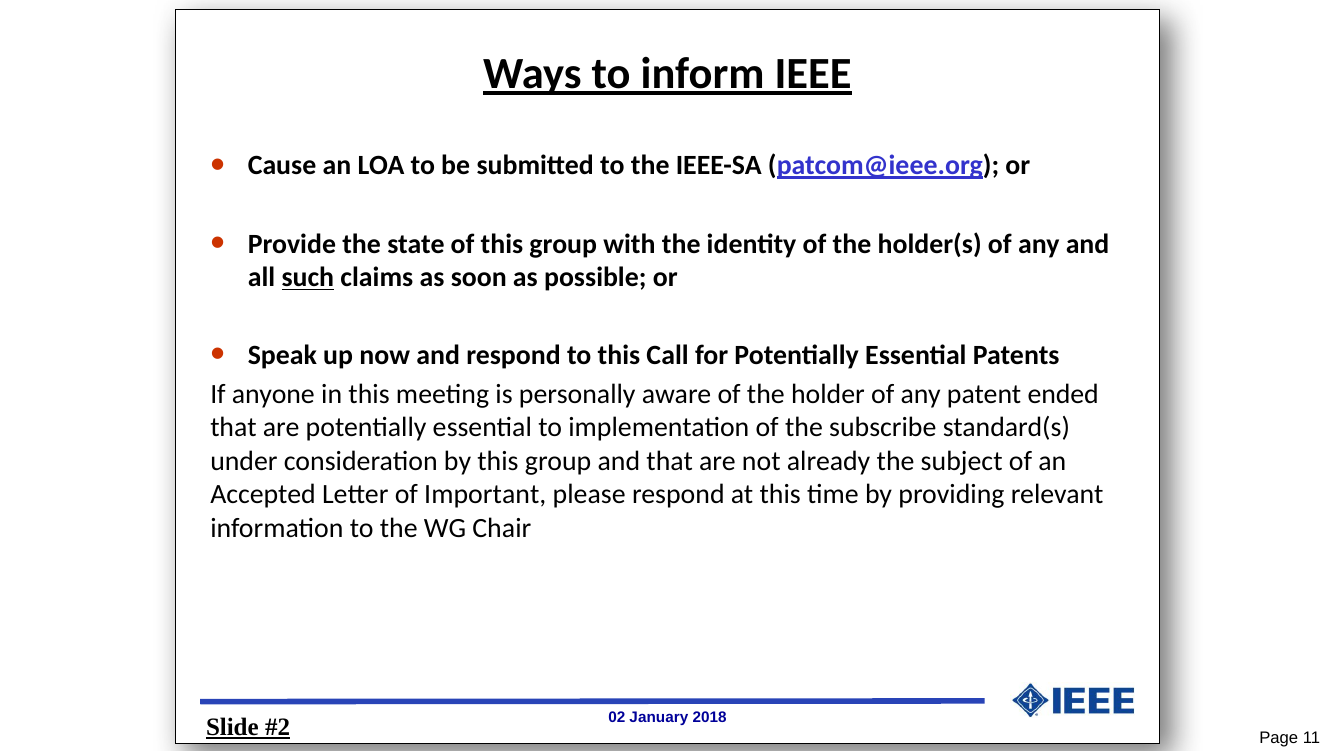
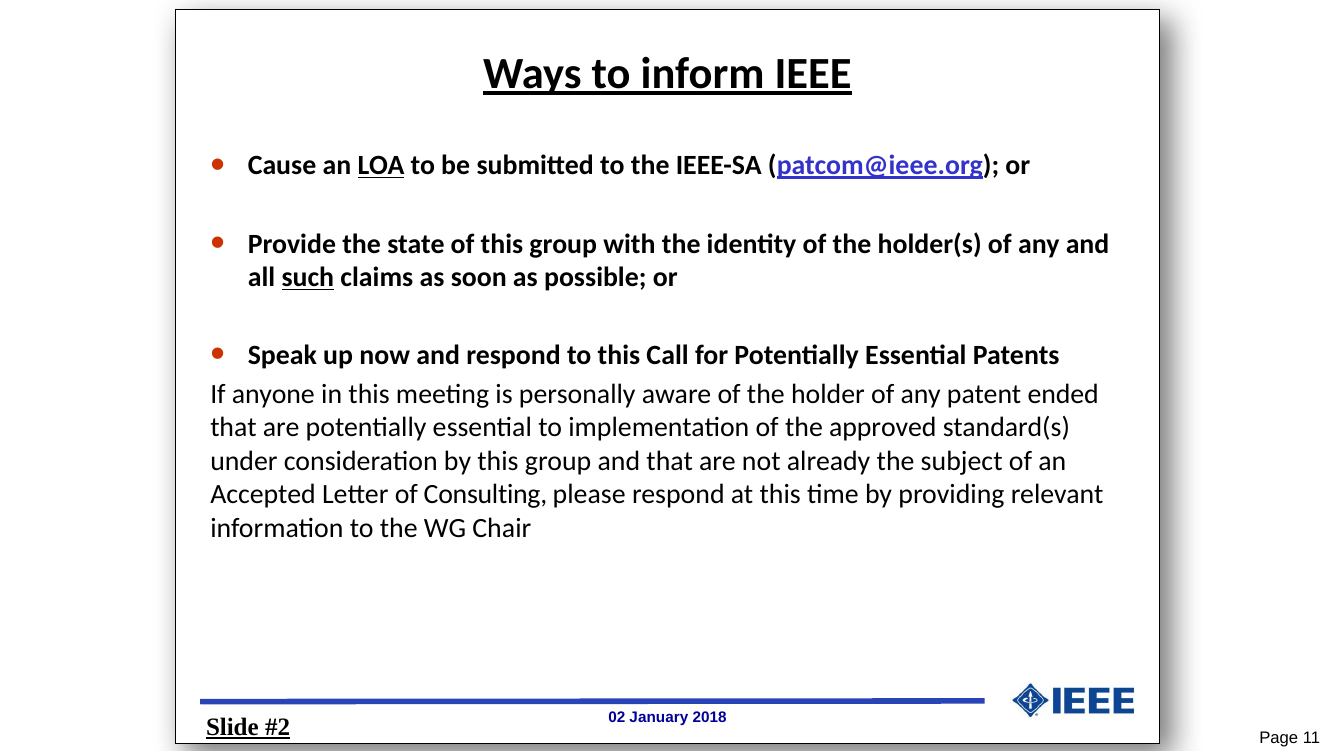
LOA underline: none -> present
subscribe: subscribe -> approved
Important: Important -> Consulting
